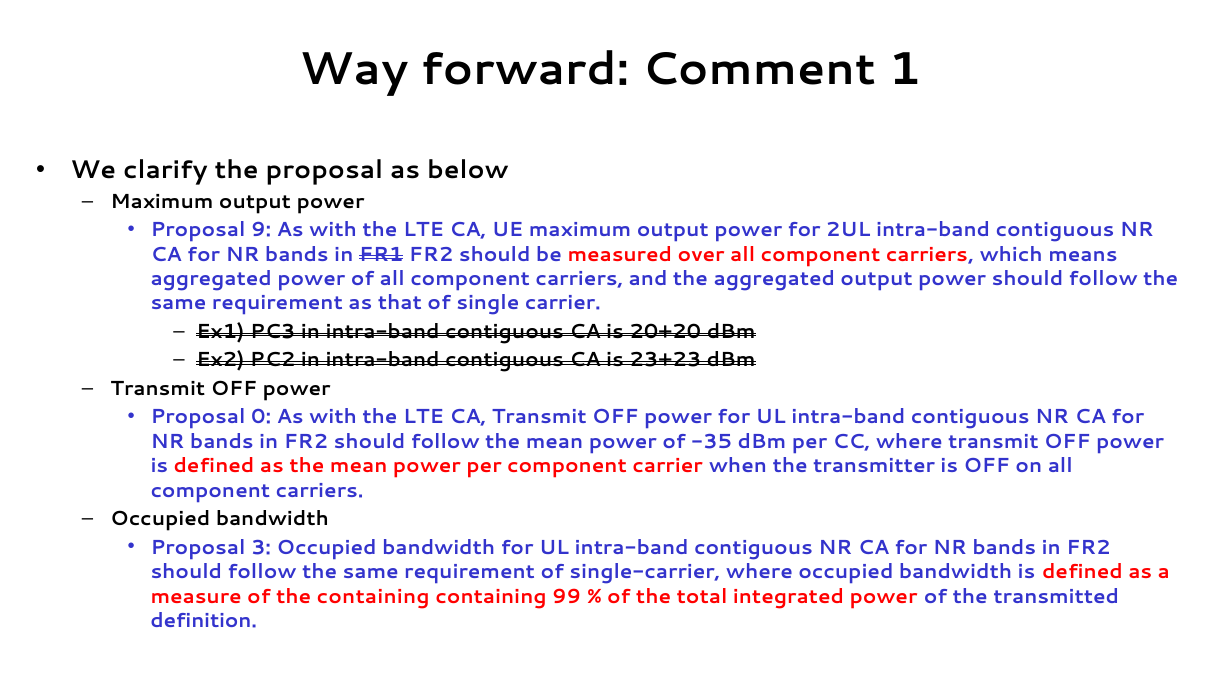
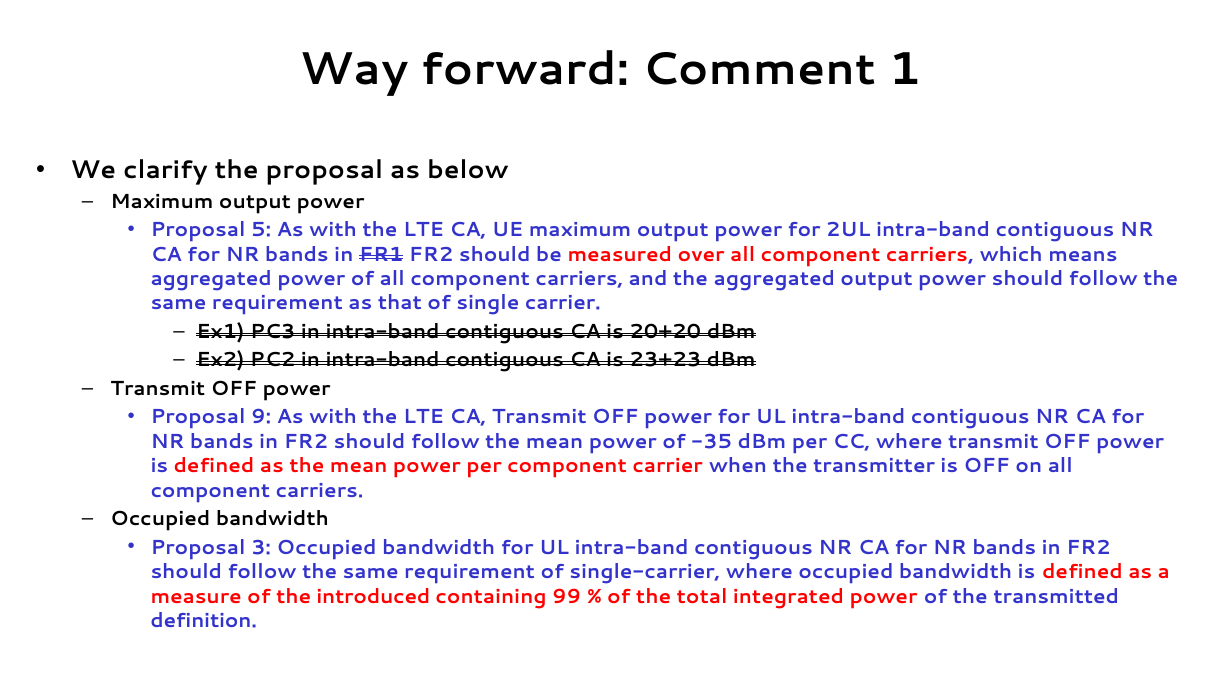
9: 9 -> 5
0: 0 -> 9
the containing: containing -> introduced
